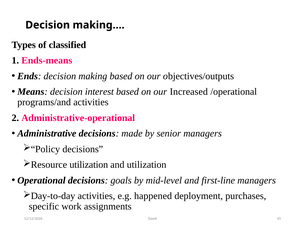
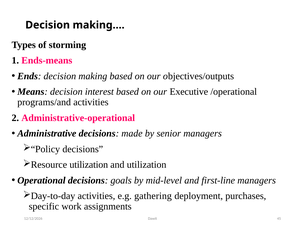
classified: classified -> storming
Increased: Increased -> Executive
happened: happened -> gathering
